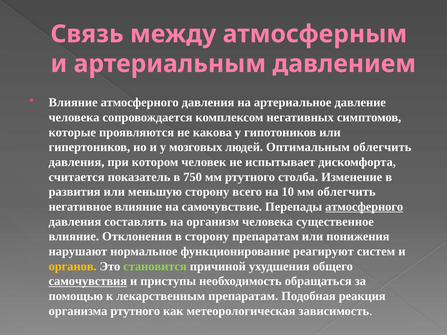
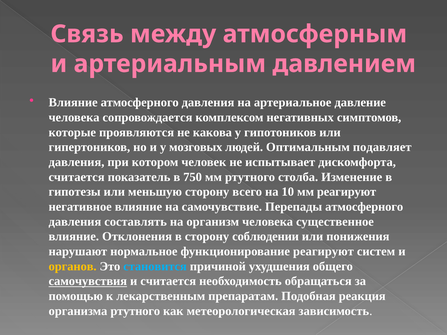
Оптимальным облегчить: облегчить -> подавляет
развития: развития -> гипотезы
мм облегчить: облегчить -> реагируют
атмосферного at (364, 207) underline: present -> none
сторону препаратам: препаратам -> соблюдении
становится colour: light green -> light blue
и приступы: приступы -> считается
